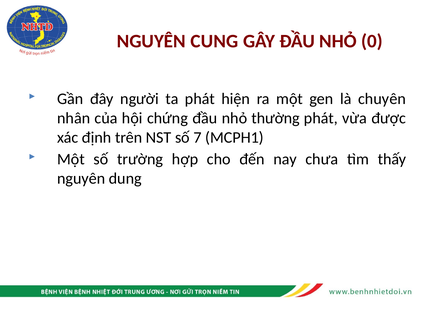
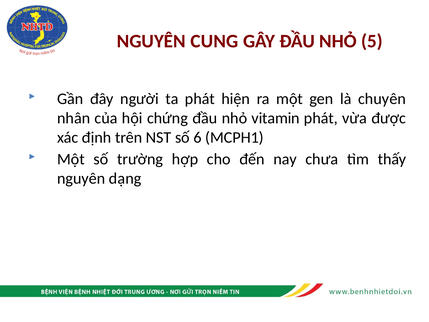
0: 0 -> 5
thường: thường -> vitamin
7: 7 -> 6
dung: dung -> dạng
